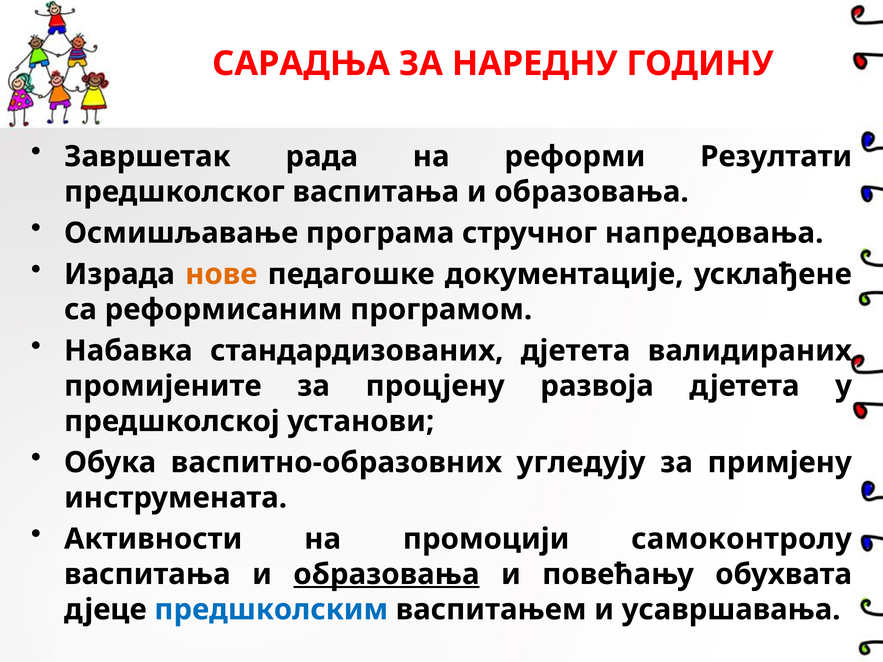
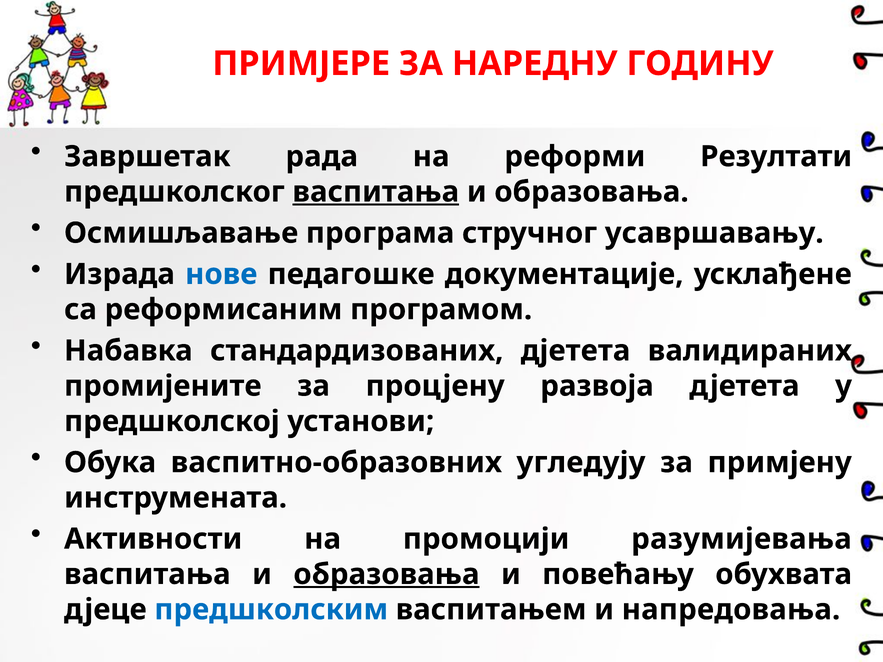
САРАДЊА: САРАДЊА -> ПРИМЈЕРЕ
васпитања at (376, 192) underline: none -> present
напредовања: напредовања -> усавршавању
нове colour: orange -> blue
самоконтролу: самоконтролу -> разумијевања
усавршавања: усавршавања -> напредовања
